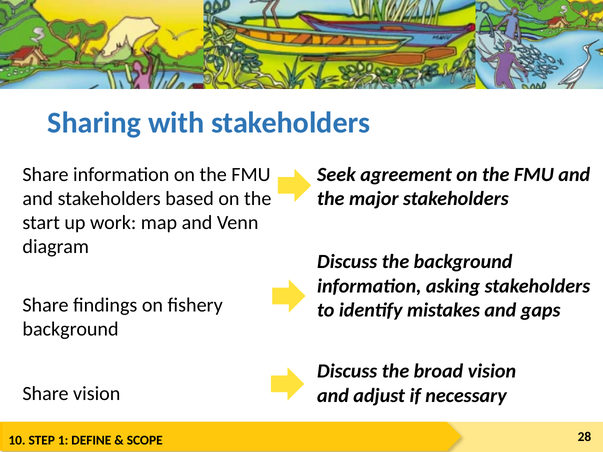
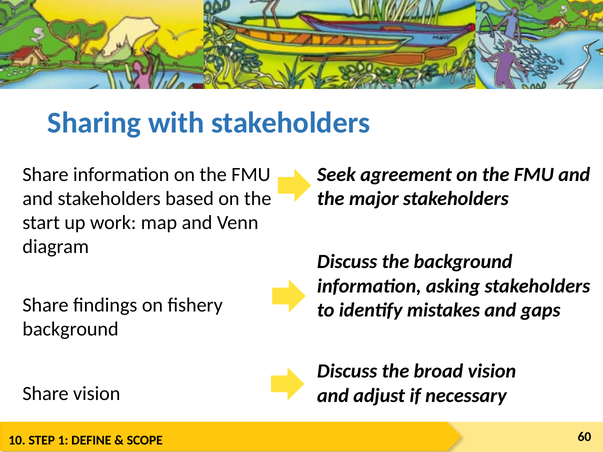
28: 28 -> 60
